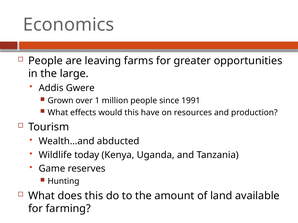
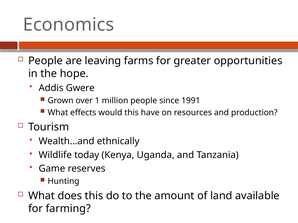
large: large -> hope
abducted: abducted -> ethnically
